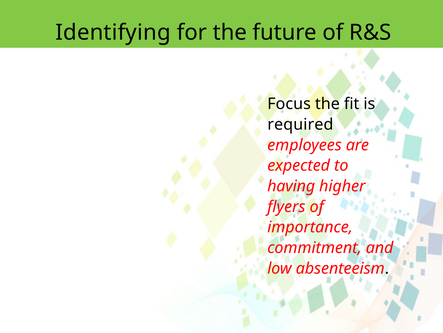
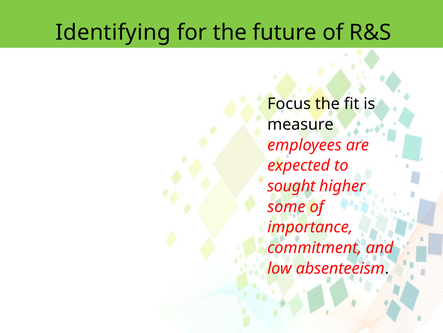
required: required -> measure
having: having -> sought
flyers: flyers -> some
